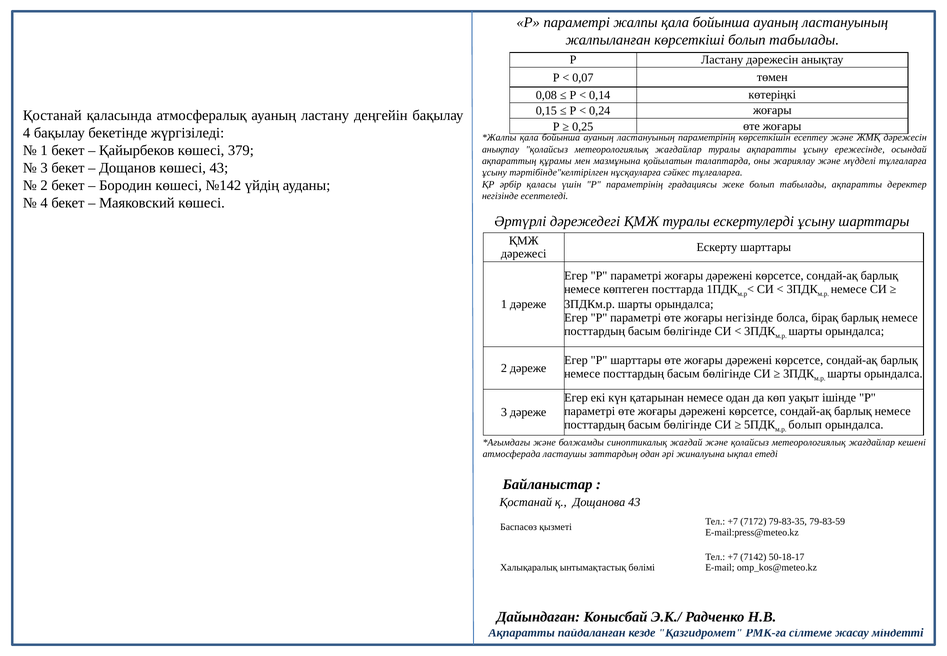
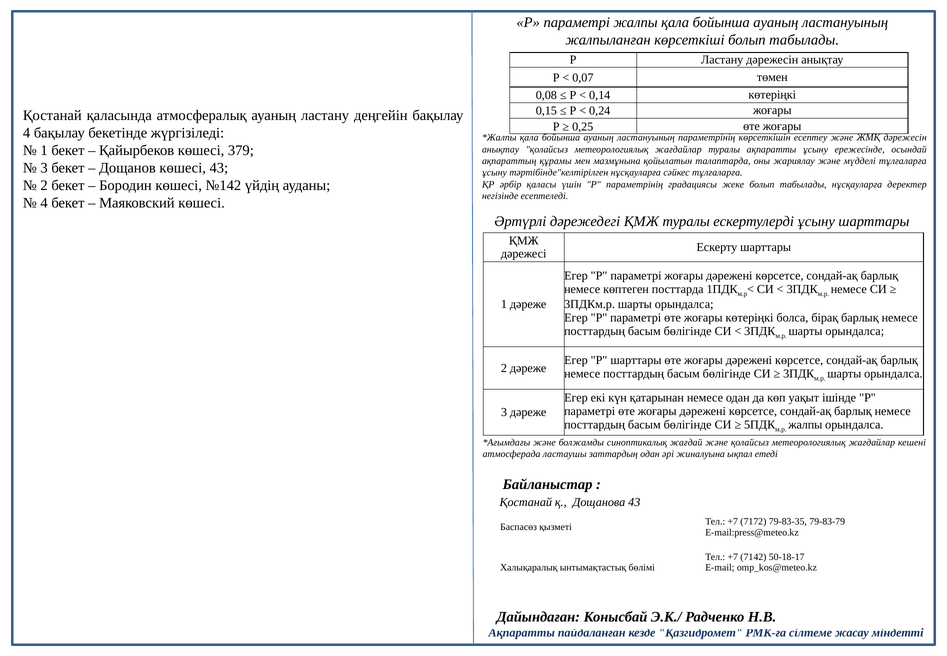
табылады ақпаратты: ақпаратты -> нұсқауларға
жоғары негізінде: негізінде -> көтеріңкі
болып at (805, 424): болып -> жалпы
79-83-59: 79-83-59 -> 79-83-79
